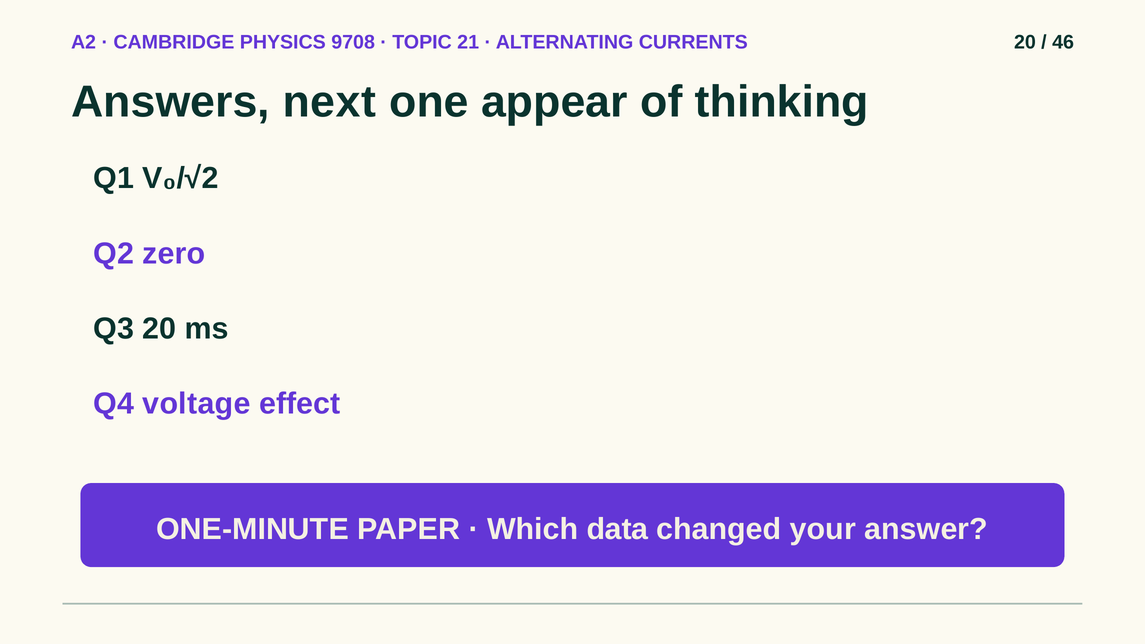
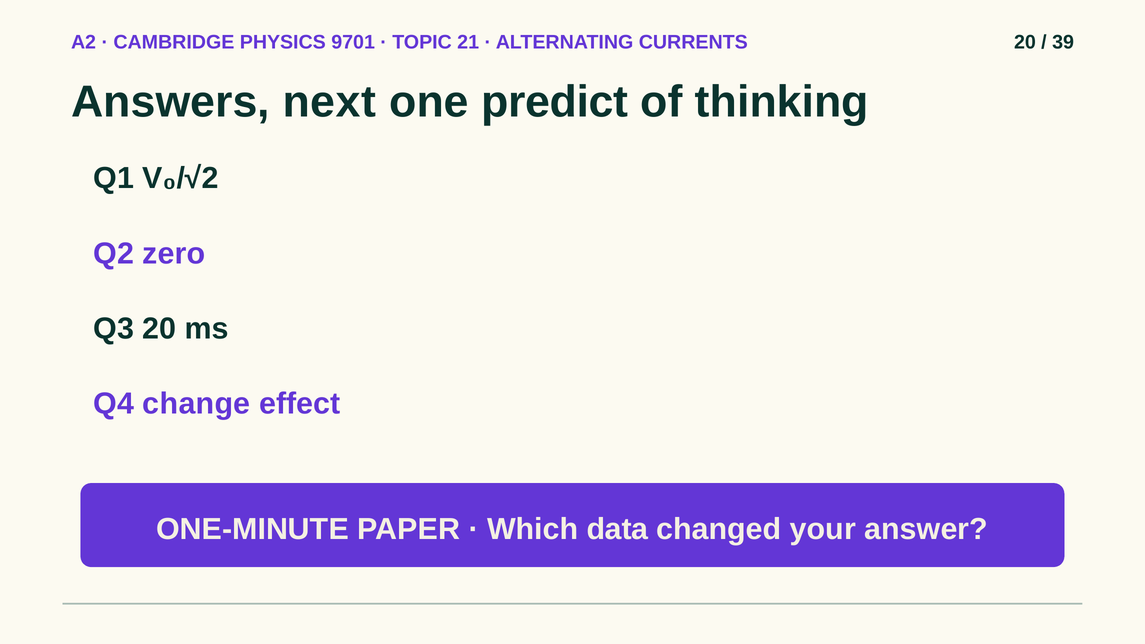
9708: 9708 -> 9701
46: 46 -> 39
appear: appear -> predict
voltage: voltage -> change
